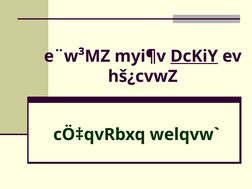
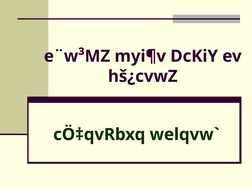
DcKiY underline: present -> none
